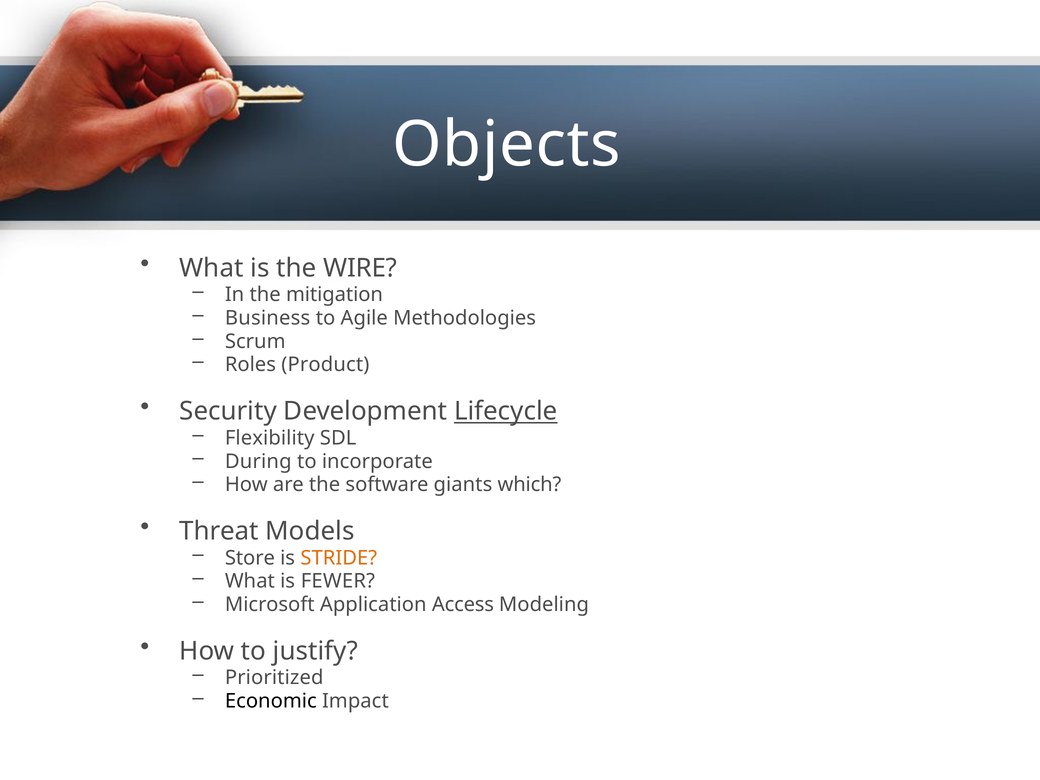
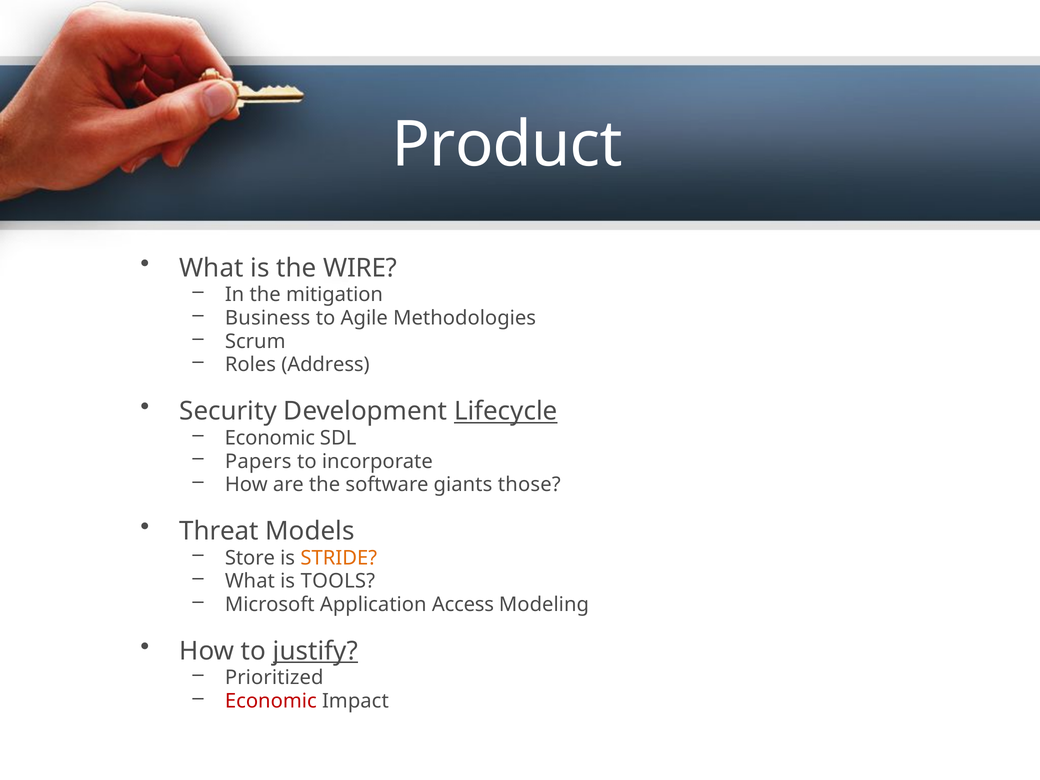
Objects: Objects -> Product
Product: Product -> Address
Flexibility at (270, 438): Flexibility -> Economic
During: During -> Papers
which: which -> those
FEWER: FEWER -> TOOLS
justify underline: none -> present
Economic at (271, 701) colour: black -> red
